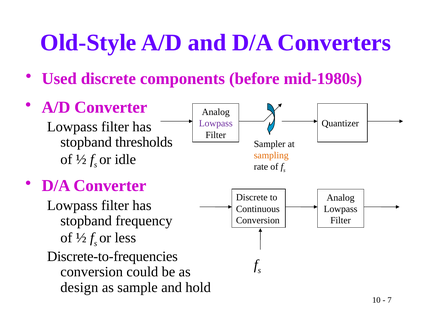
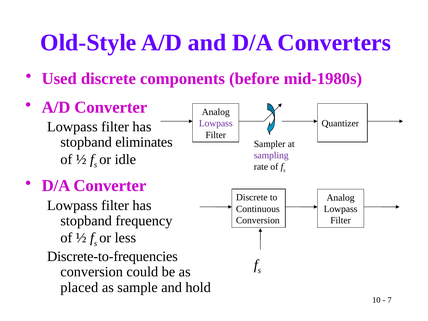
thresholds: thresholds -> eliminates
sampling colour: orange -> purple
design: design -> placed
